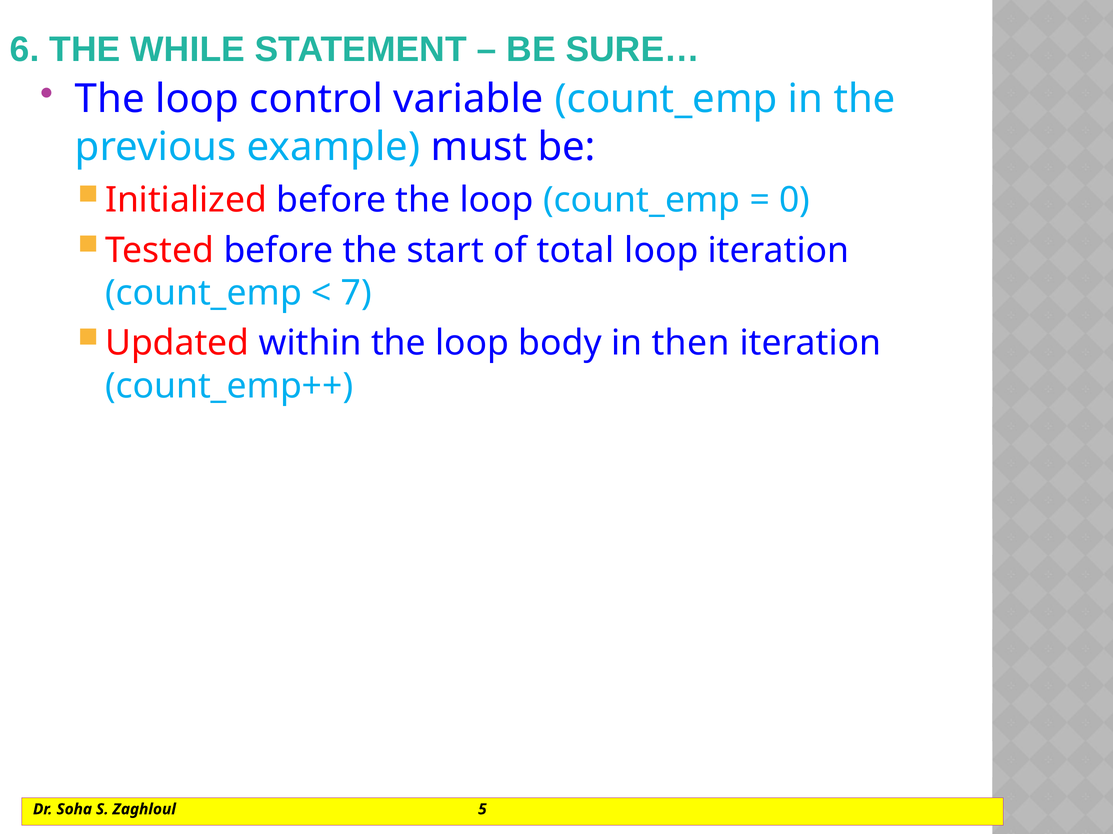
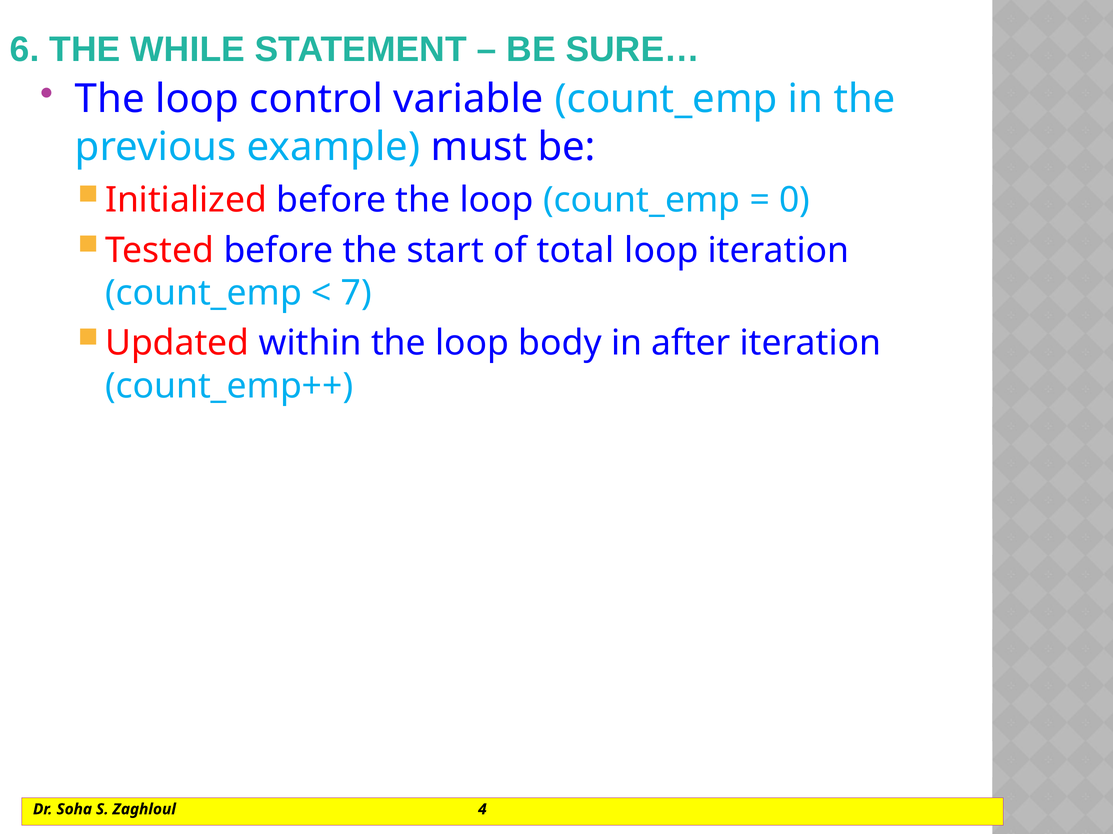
then: then -> after
5: 5 -> 4
